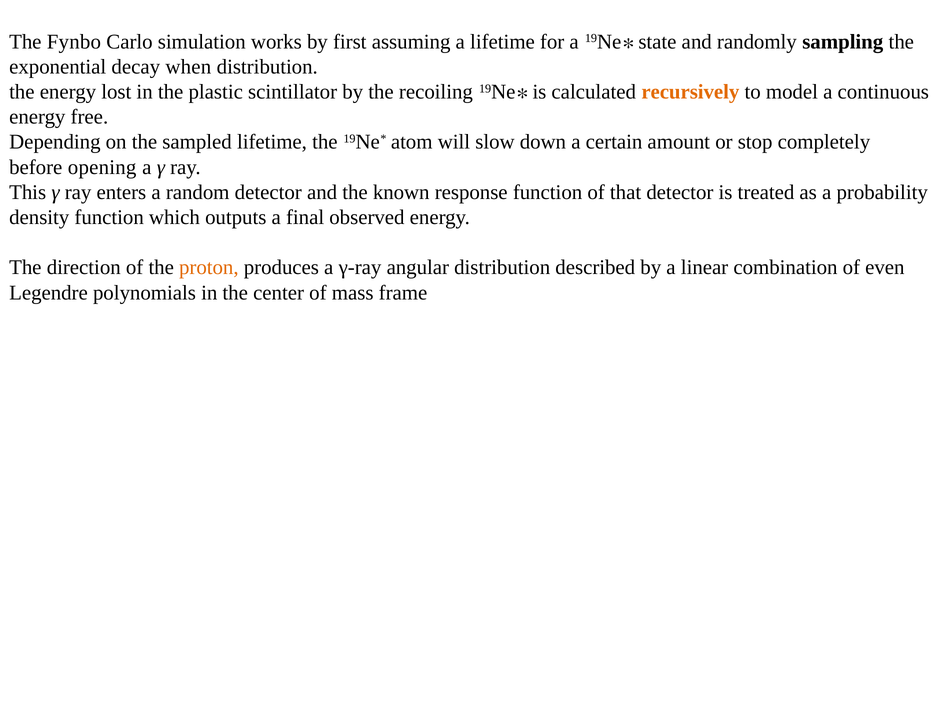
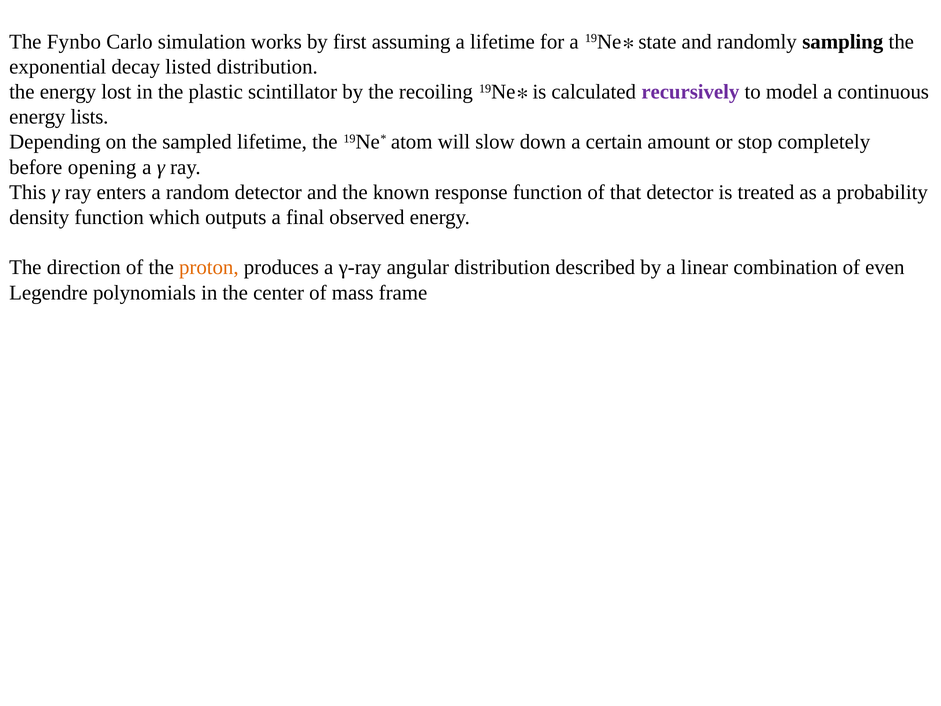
when: when -> listed
recursively colour: orange -> purple
free: free -> lists
